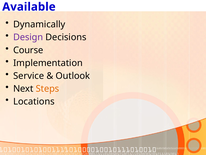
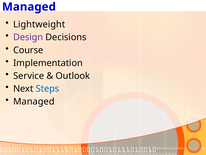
Available at (29, 7): Available -> Managed
Dynamically: Dynamically -> Lightweight
Steps colour: orange -> blue
Locations at (34, 101): Locations -> Managed
